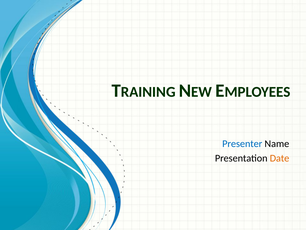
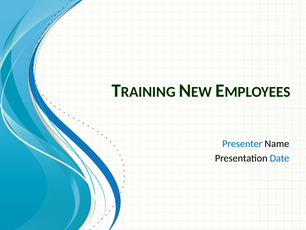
Date colour: orange -> blue
